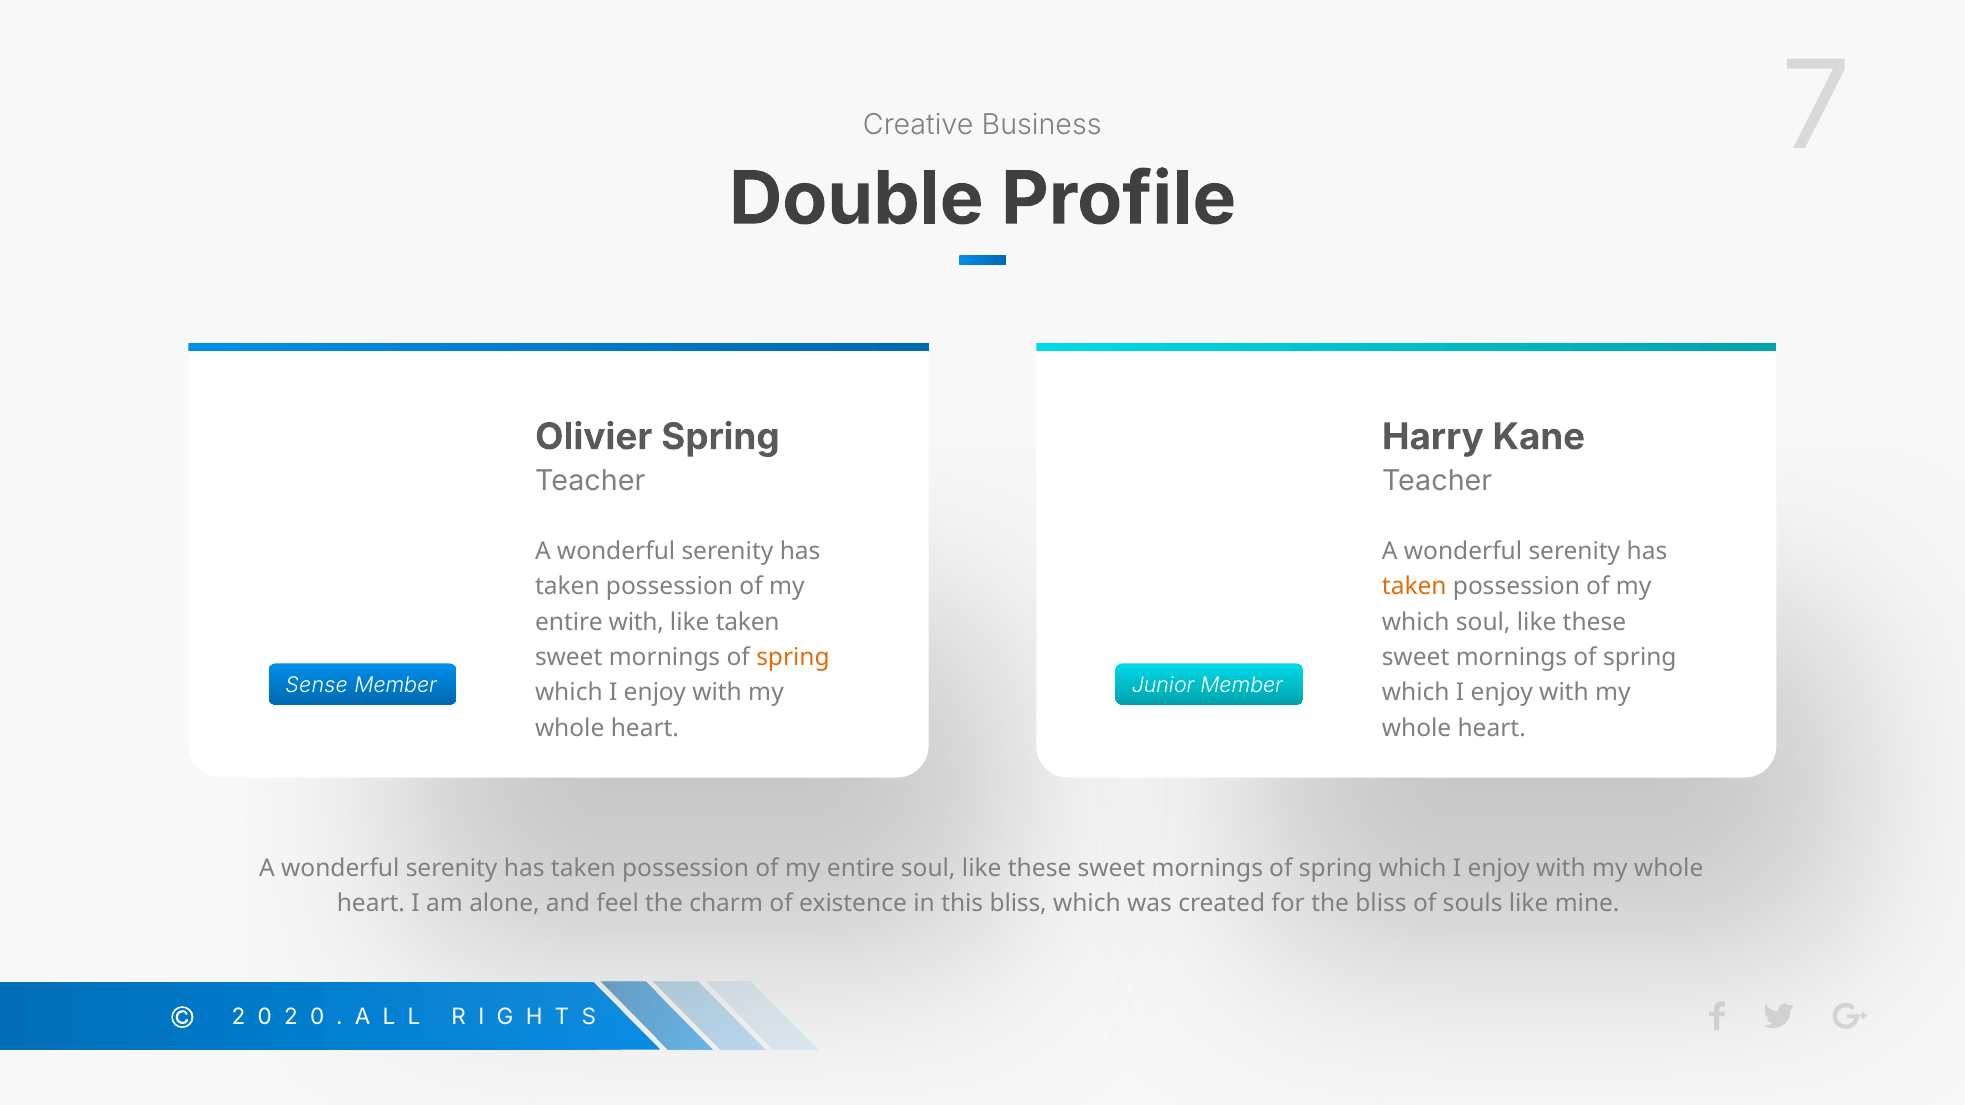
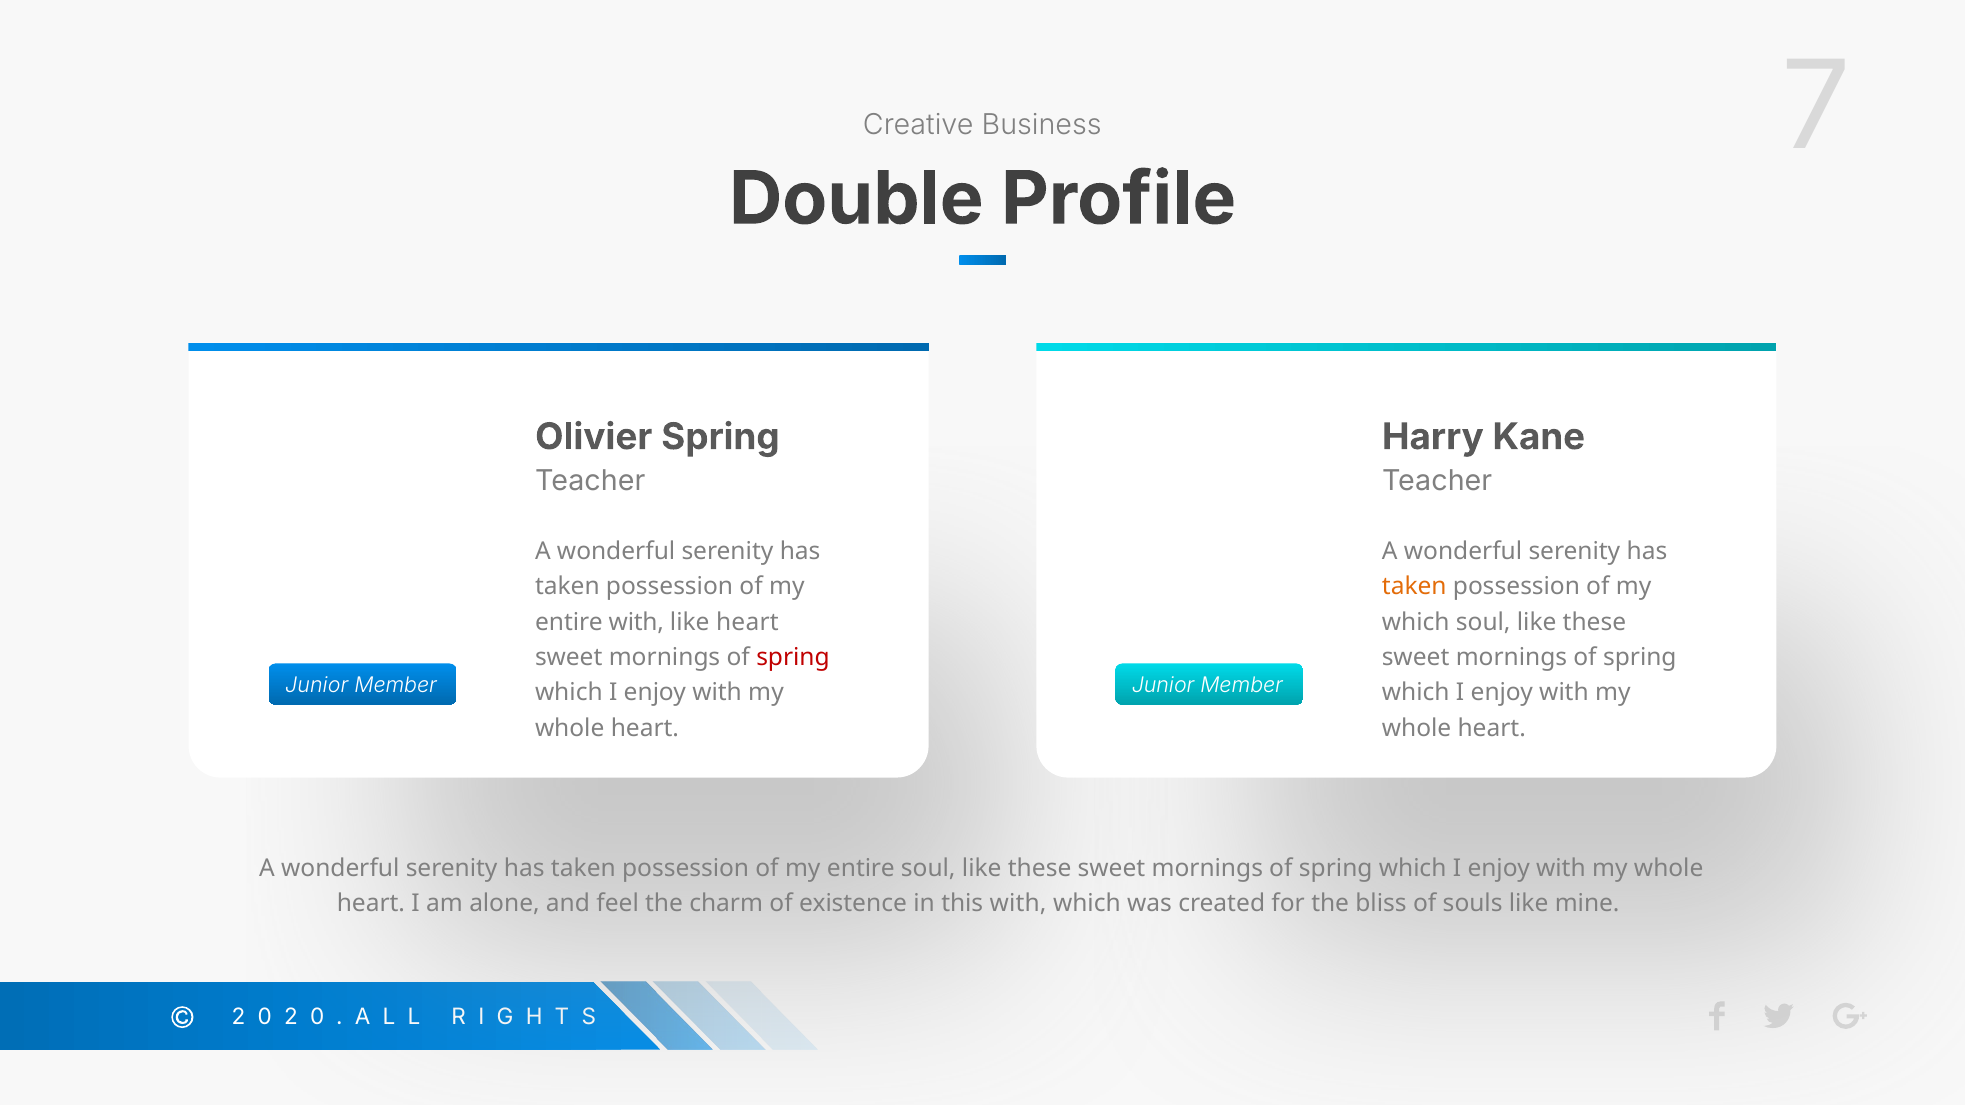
like taken: taken -> heart
spring at (793, 658) colour: orange -> red
Sense at (317, 686): Sense -> Junior
this bliss: bliss -> with
